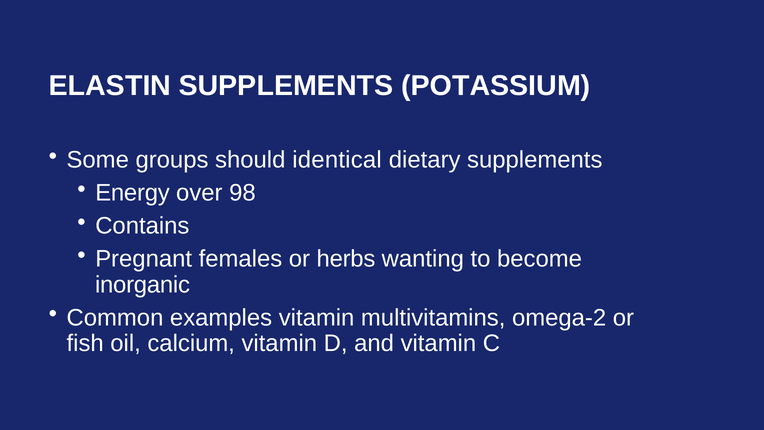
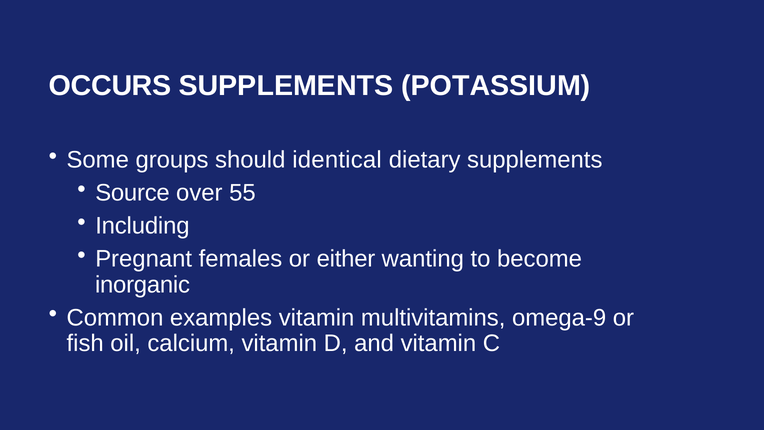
ELASTIN: ELASTIN -> OCCURS
Energy: Energy -> Source
98: 98 -> 55
Contains: Contains -> Including
herbs: herbs -> either
omega-2: omega-2 -> omega-9
